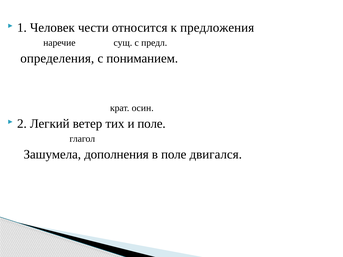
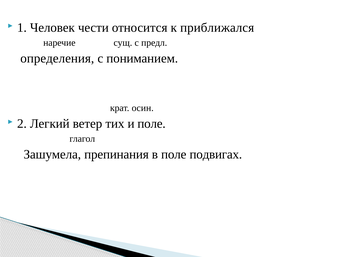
предложения: предложения -> приближался
дополнения: дополнения -> препинания
двигался: двигался -> подвигах
